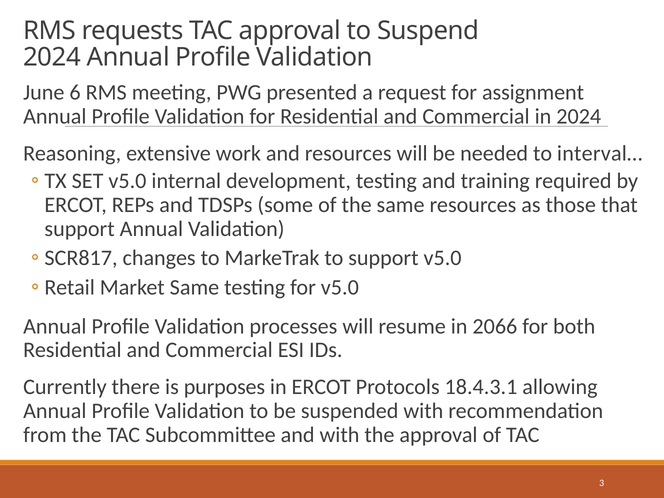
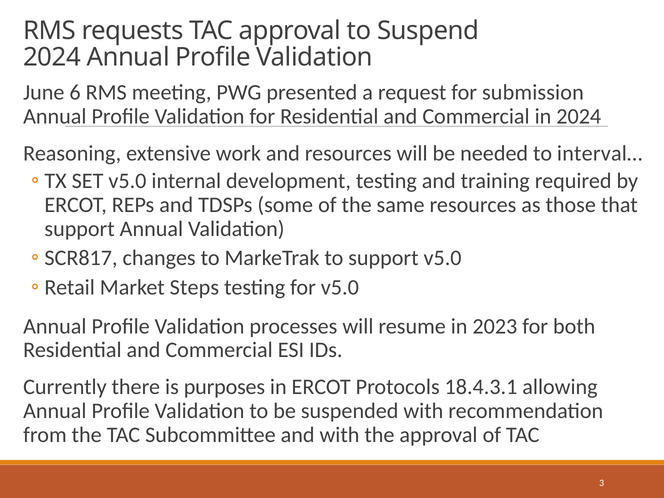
assignment: assignment -> submission
Market Same: Same -> Steps
2066: 2066 -> 2023
